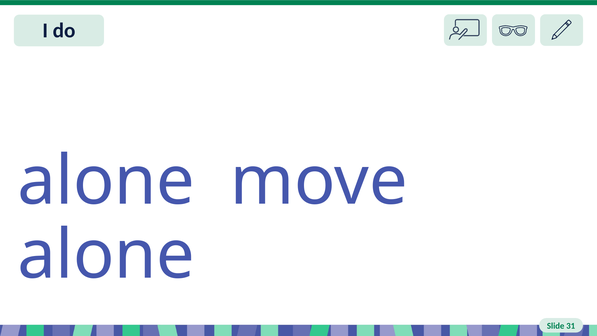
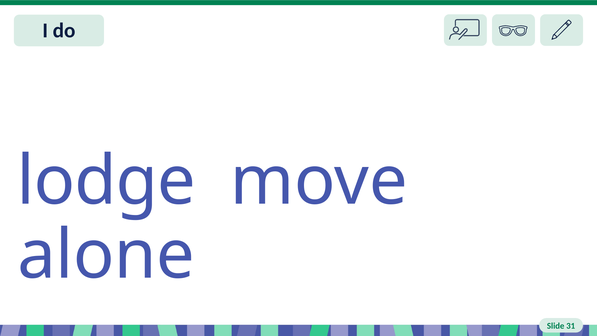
alone at (106, 181): alone -> lodge
